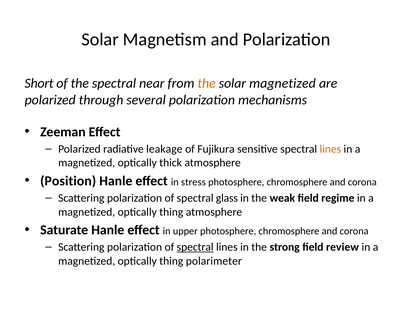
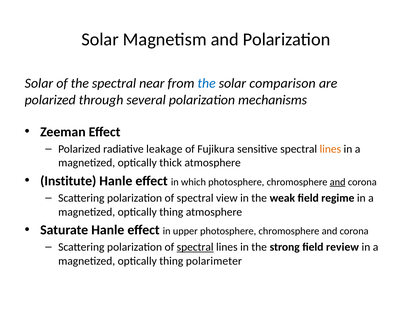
Short at (39, 83): Short -> Solar
the at (207, 83) colour: orange -> blue
solar magnetized: magnetized -> comparison
Position: Position -> Institute
stress: stress -> which
and at (338, 182) underline: none -> present
glass: glass -> view
